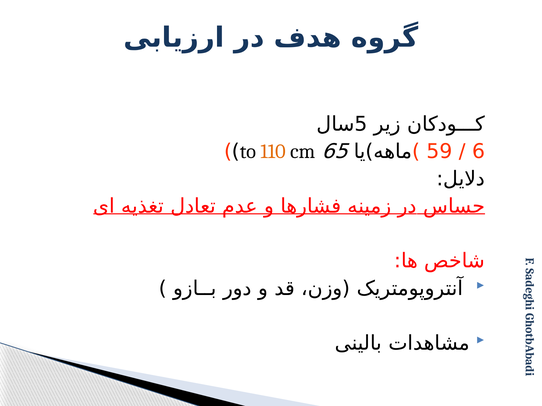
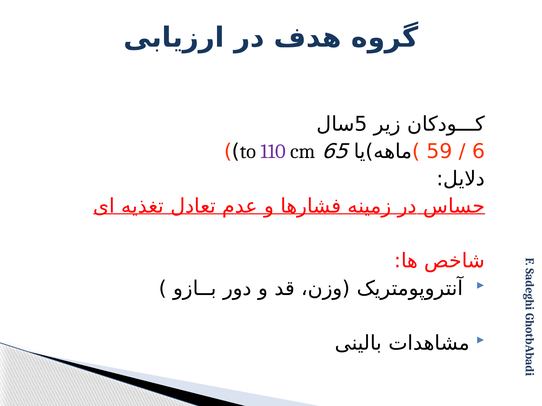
110 colour: orange -> purple
